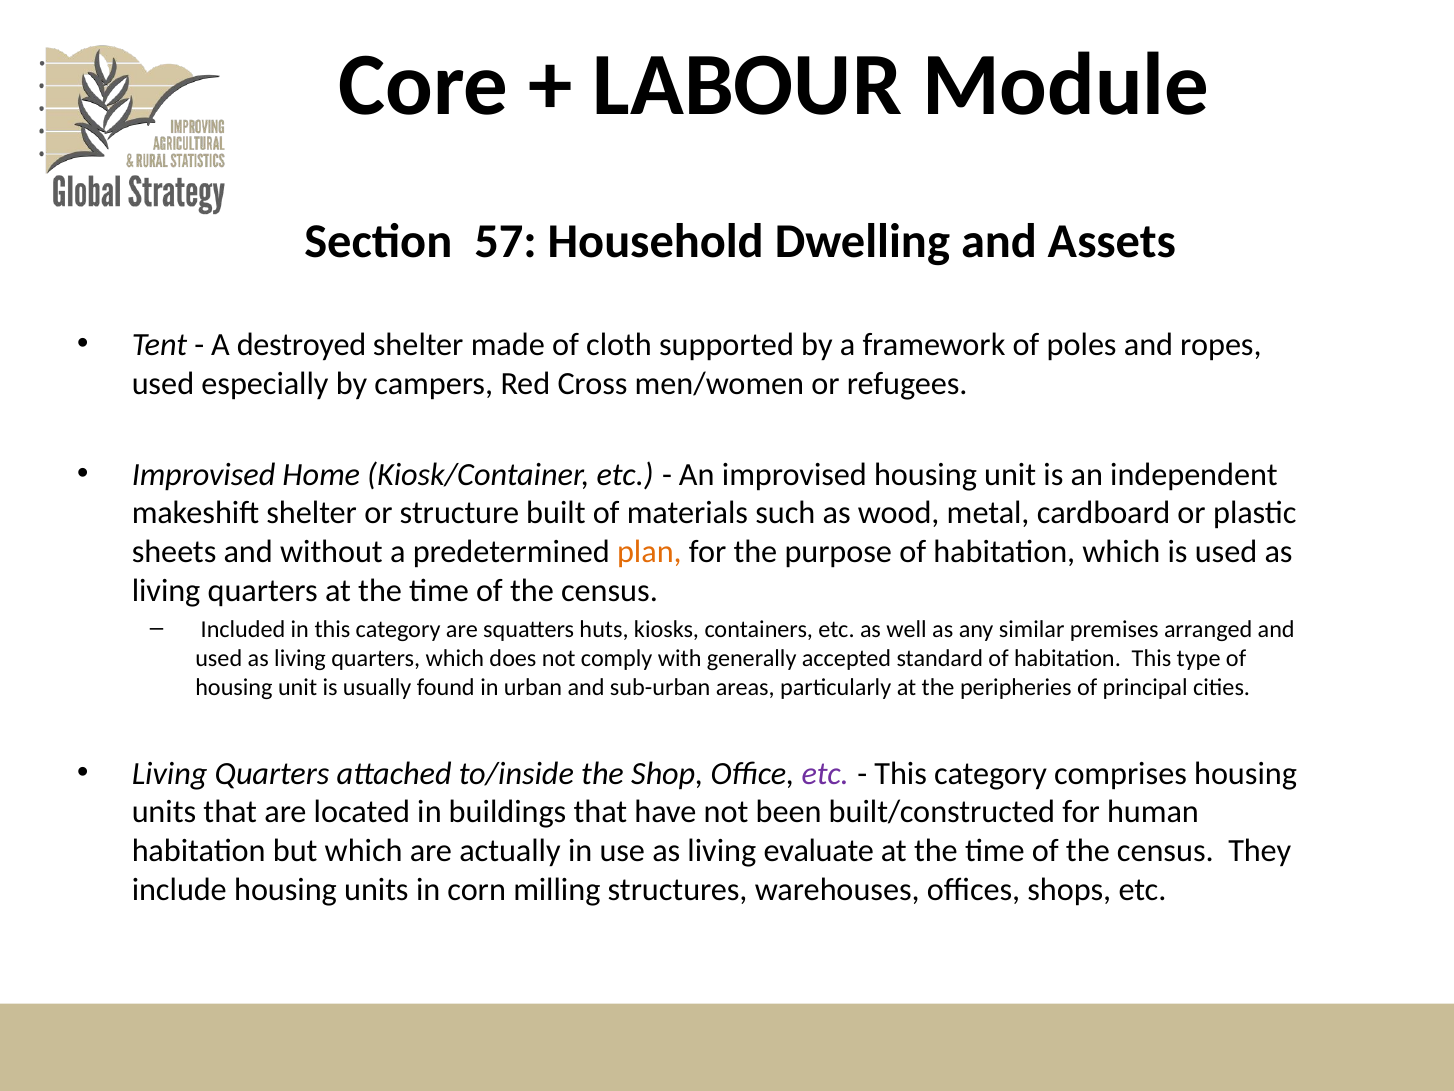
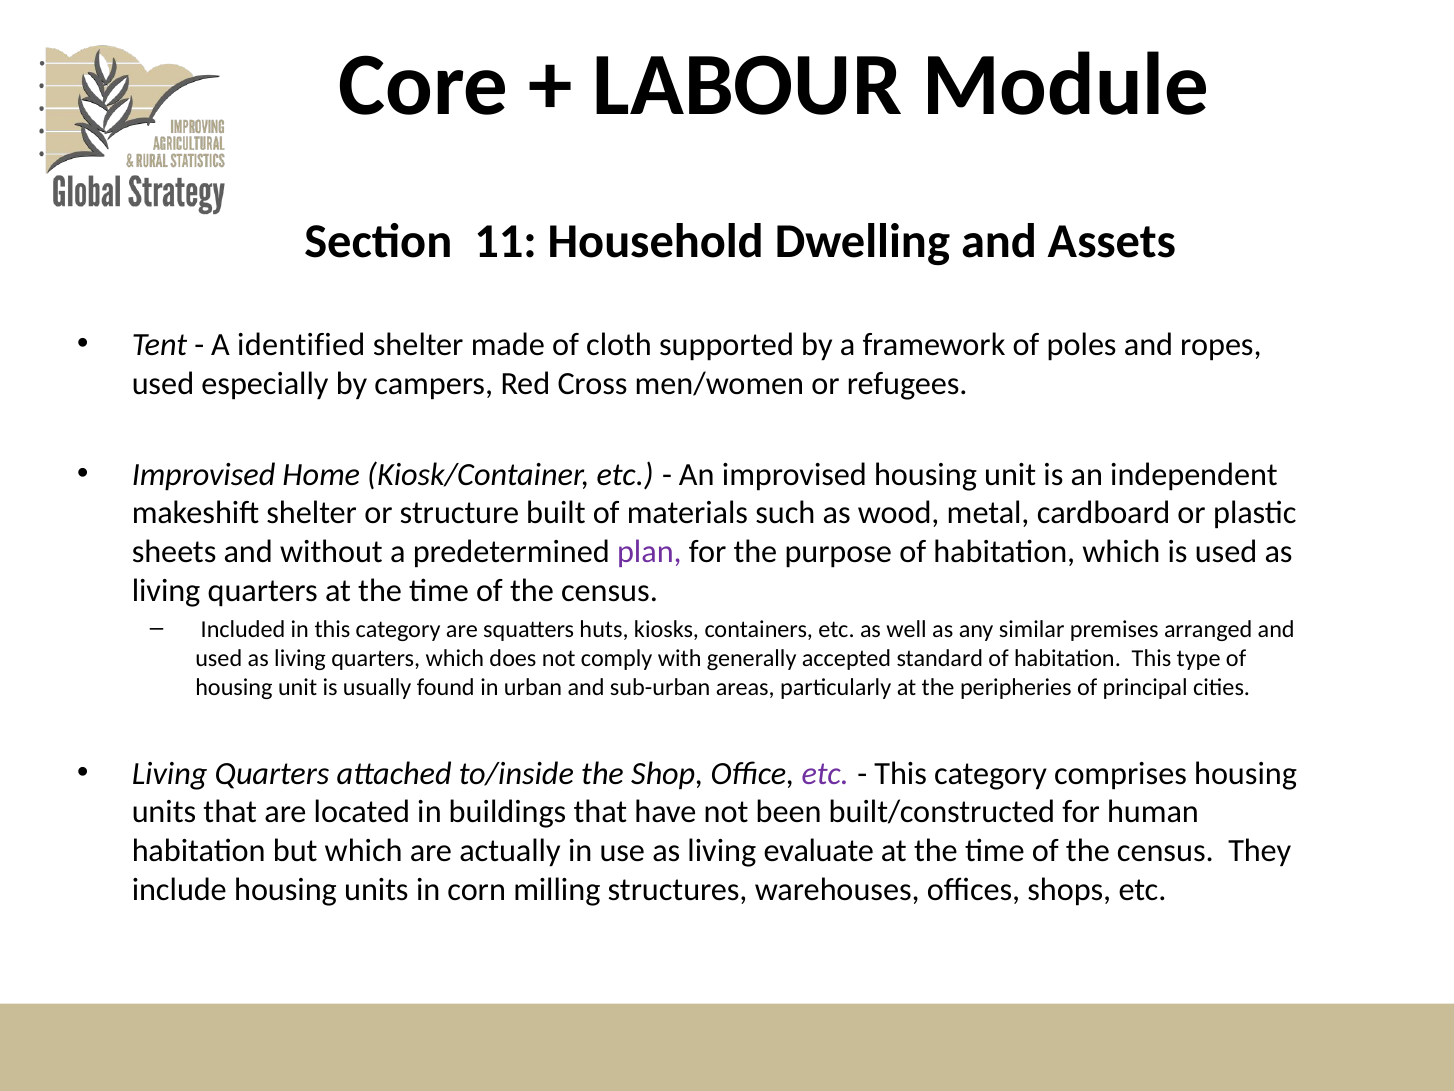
57: 57 -> 11
destroyed: destroyed -> identified
plan colour: orange -> purple
